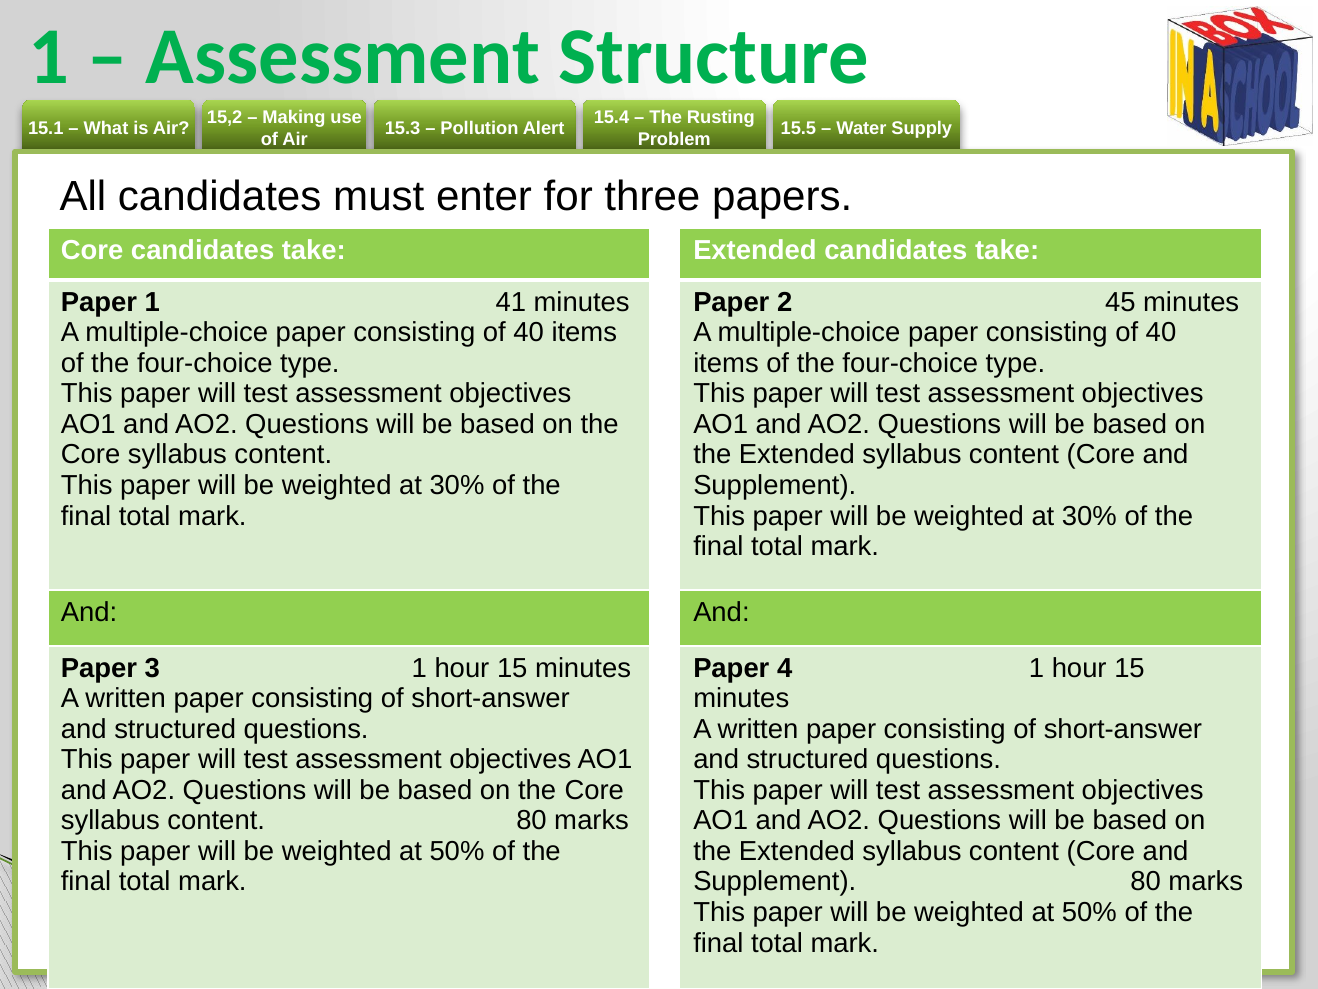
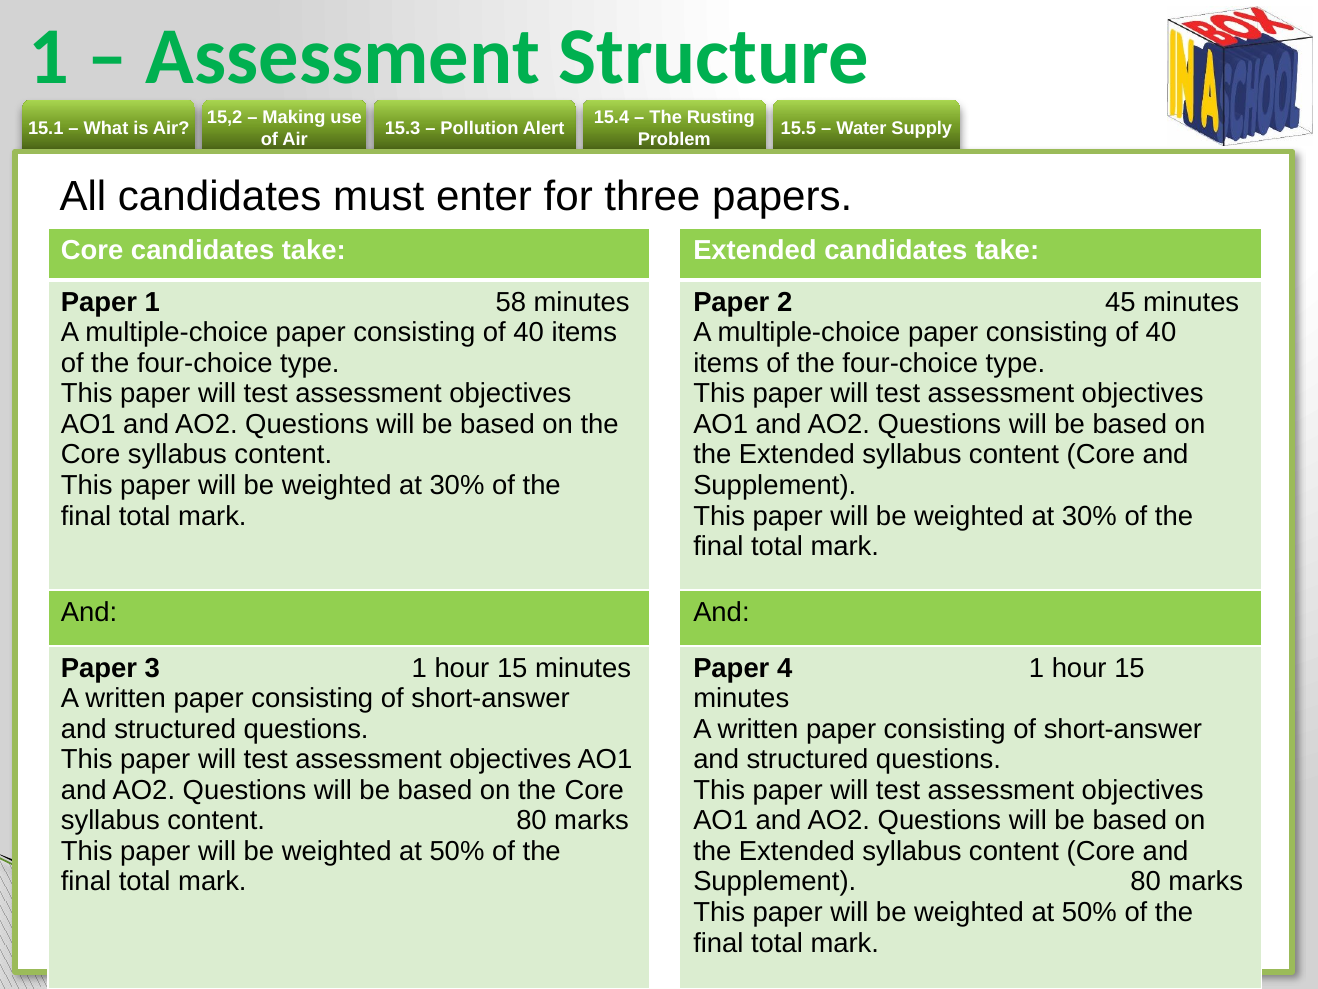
41: 41 -> 58
